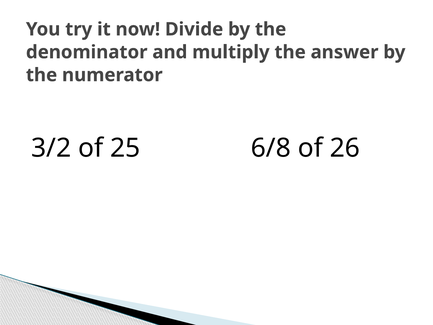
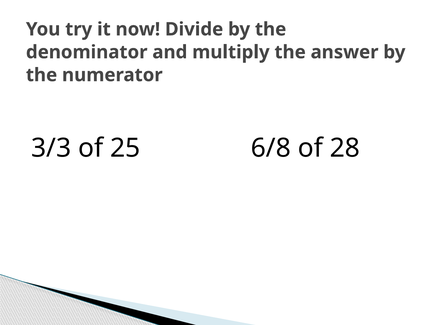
3/2: 3/2 -> 3/3
26: 26 -> 28
